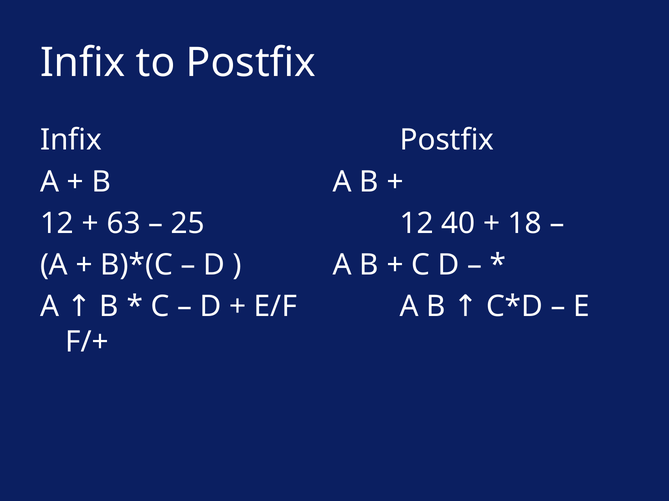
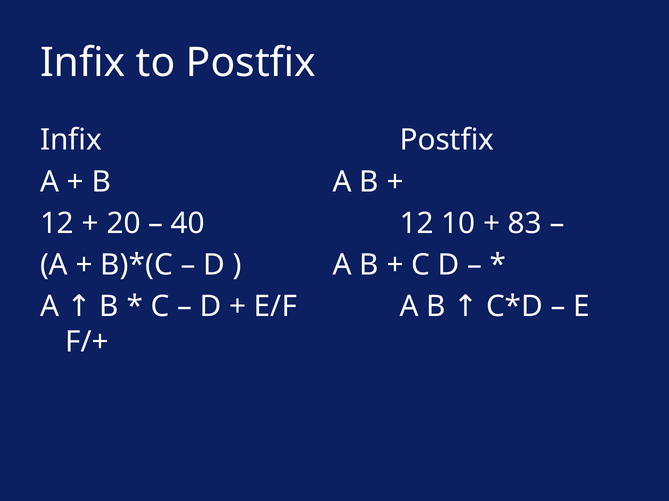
63: 63 -> 20
25: 25 -> 40
40: 40 -> 10
18: 18 -> 83
